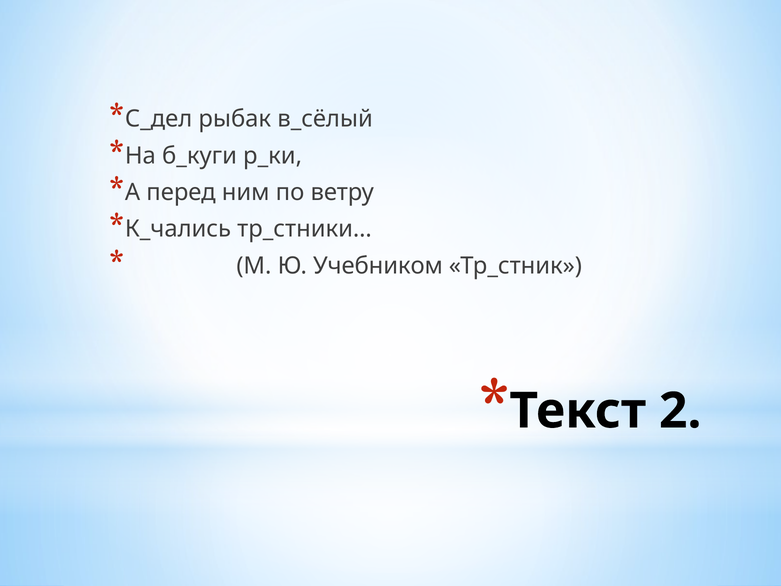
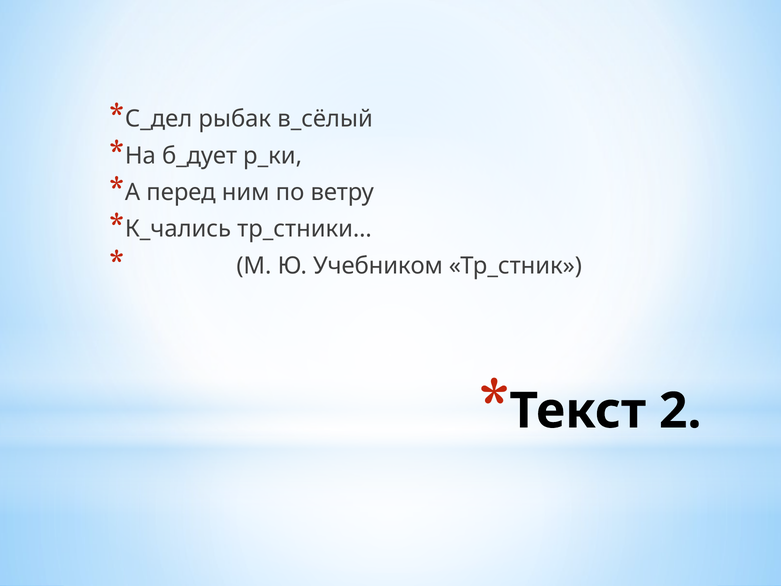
б_куги: б_куги -> б_дует
